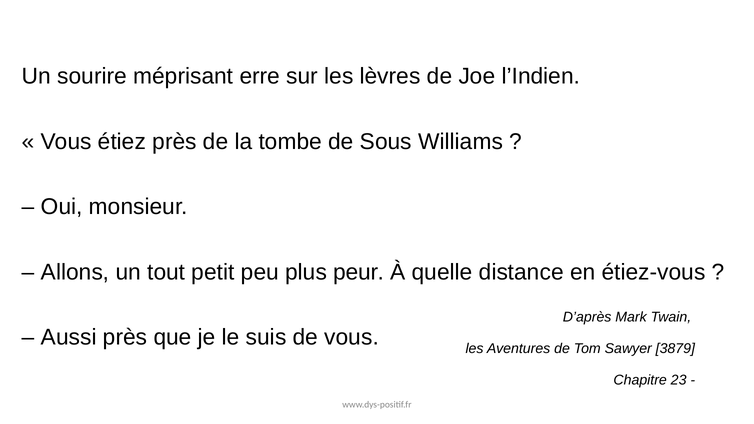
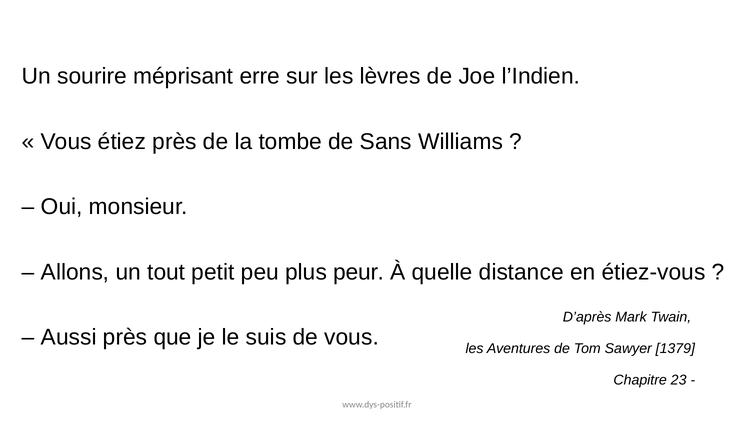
Sous: Sous -> Sans
3879: 3879 -> 1379
